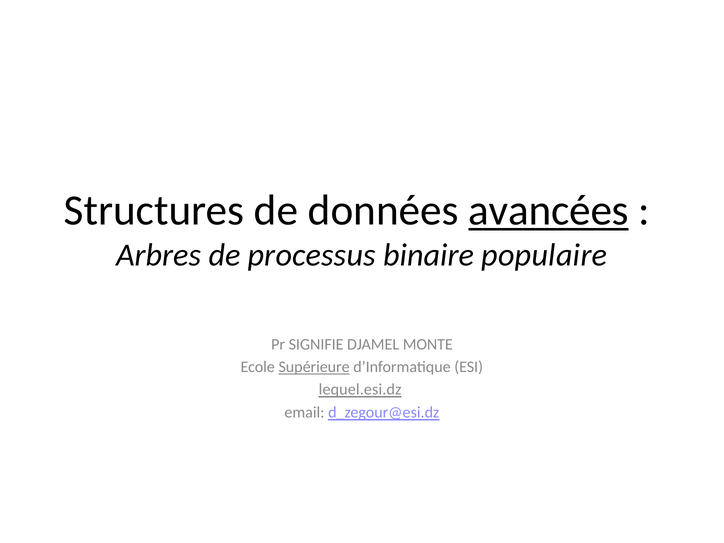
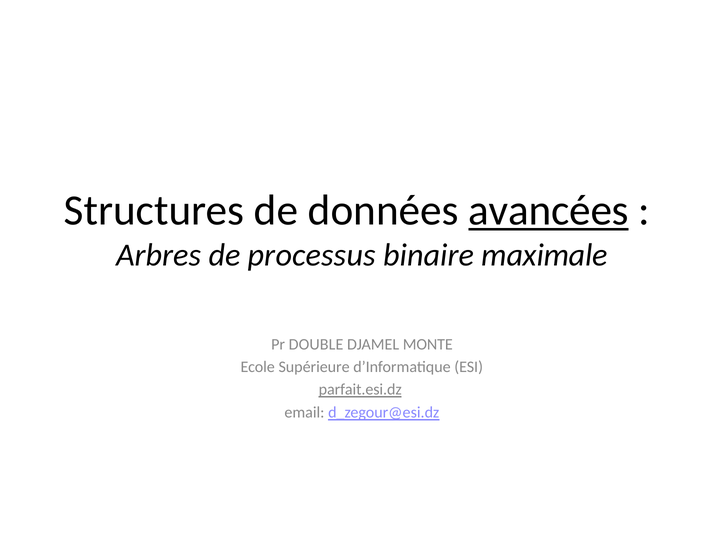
populaire: populaire -> maximale
SIGNIFIE: SIGNIFIE -> DOUBLE
Supérieure underline: present -> none
lequel.esi.dz: lequel.esi.dz -> parfait.esi.dz
